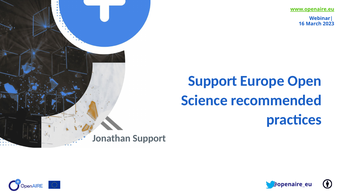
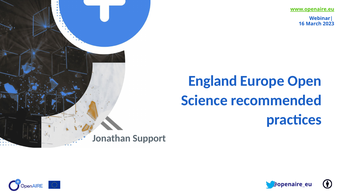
Support at (213, 81): Support -> England
